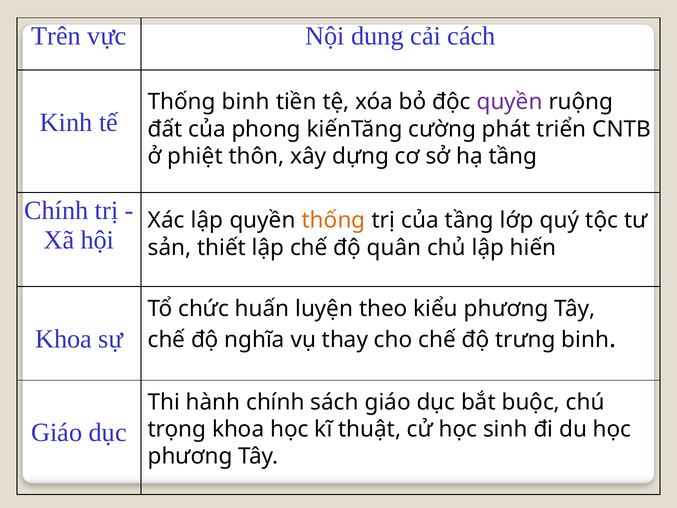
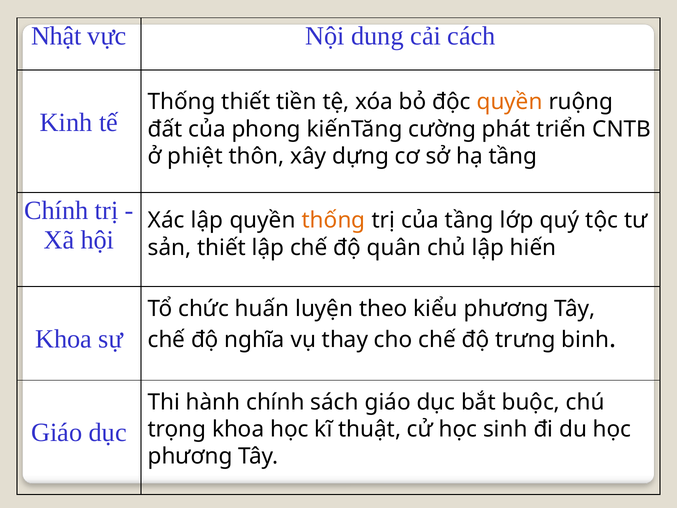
Trên: Trên -> Nhật
Thống binh: binh -> thiết
quyền at (510, 102) colour: purple -> orange
